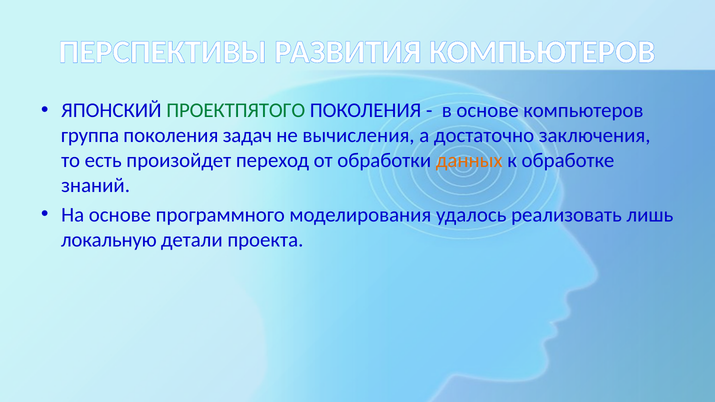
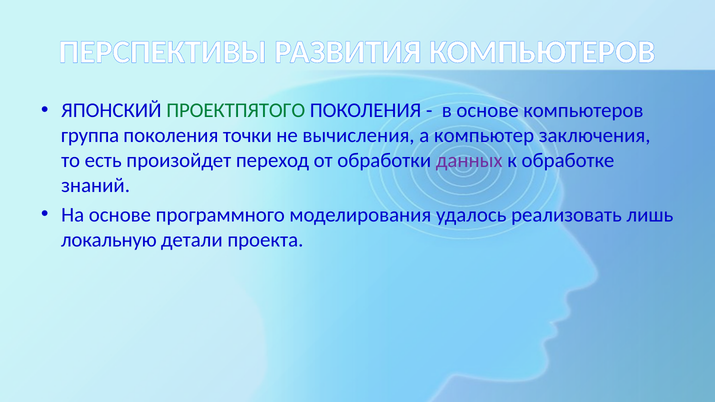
задач: задач -> точки
достаточно: достаточно -> компьютер
данных colour: orange -> purple
